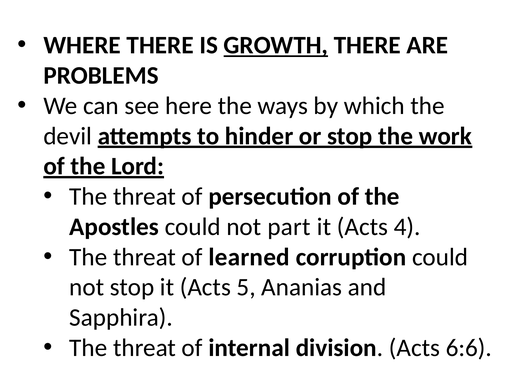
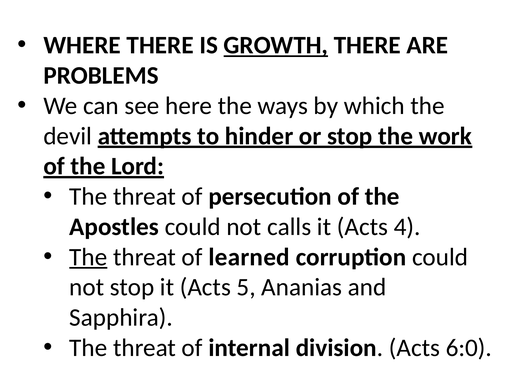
part: part -> calls
The at (88, 257) underline: none -> present
6:6: 6:6 -> 6:0
